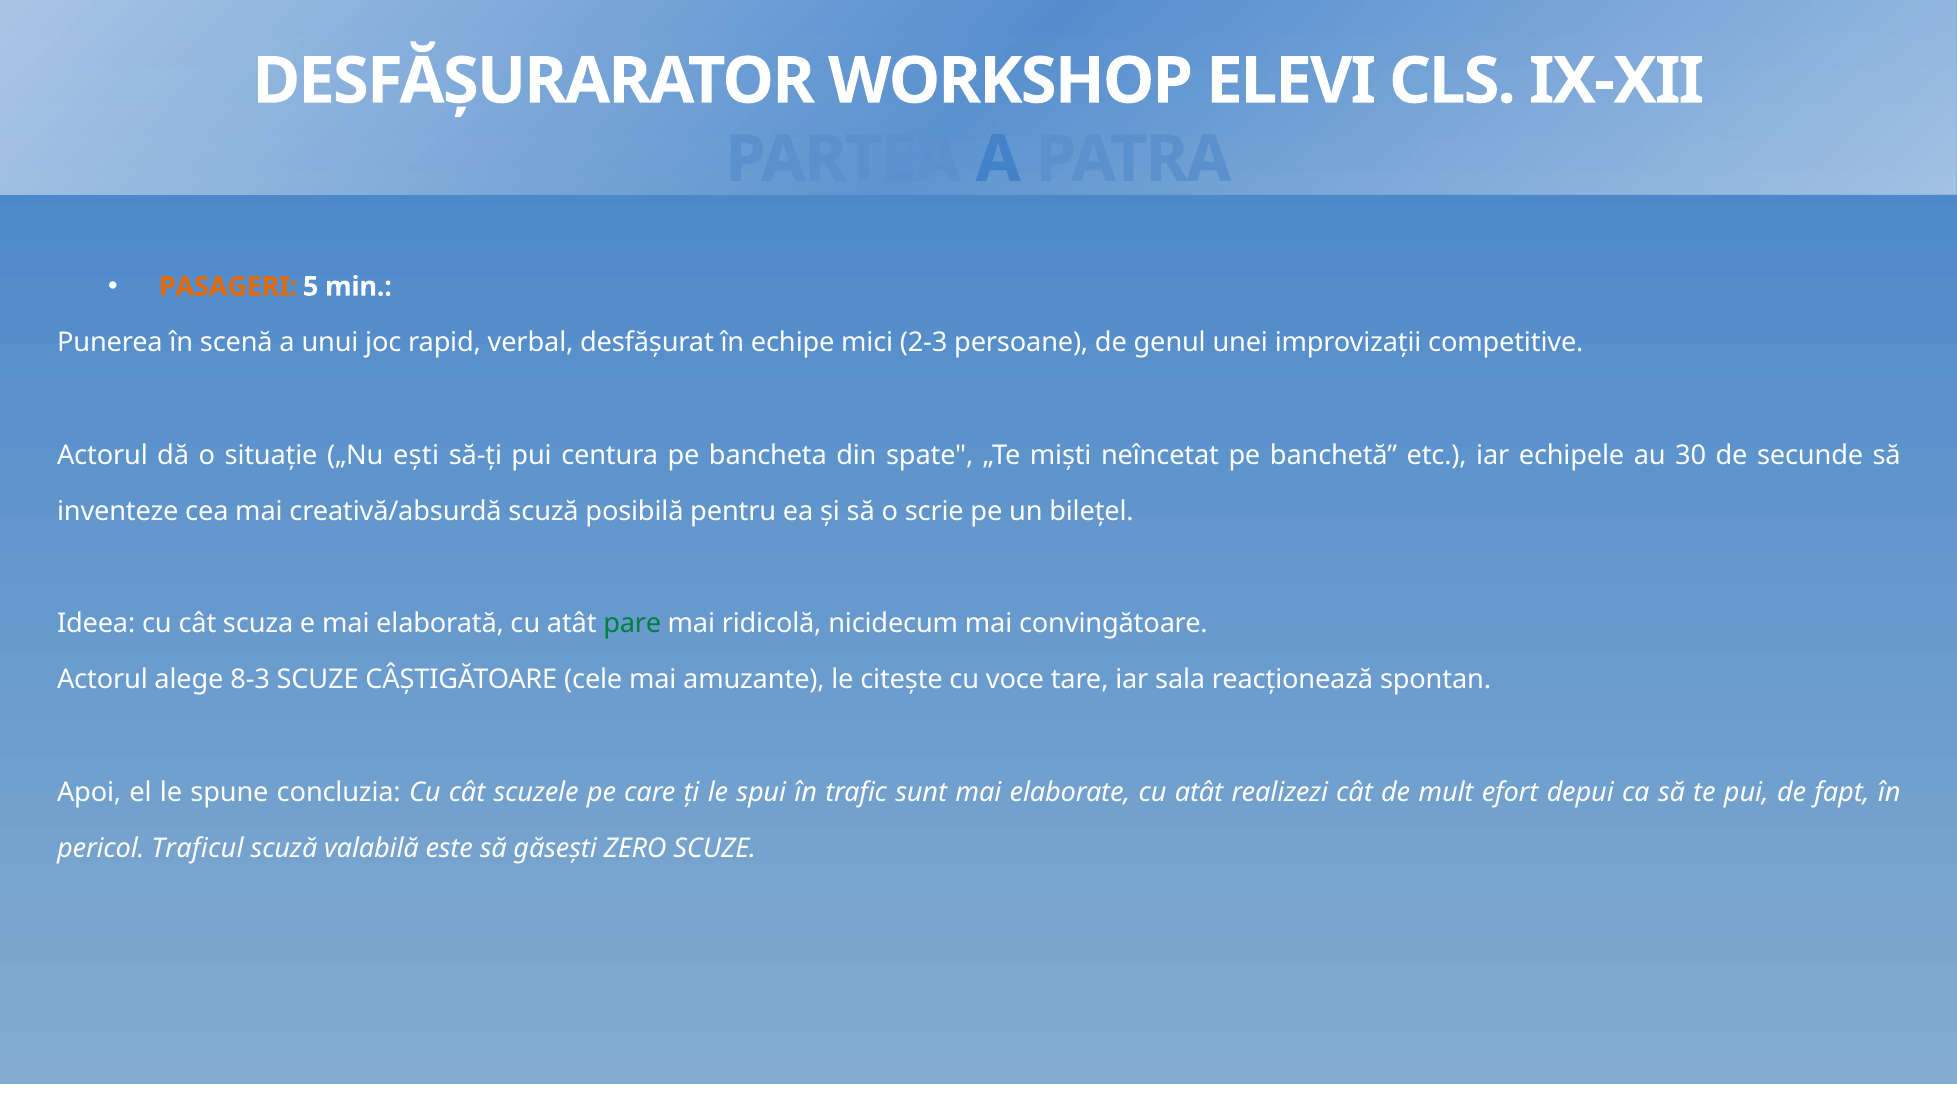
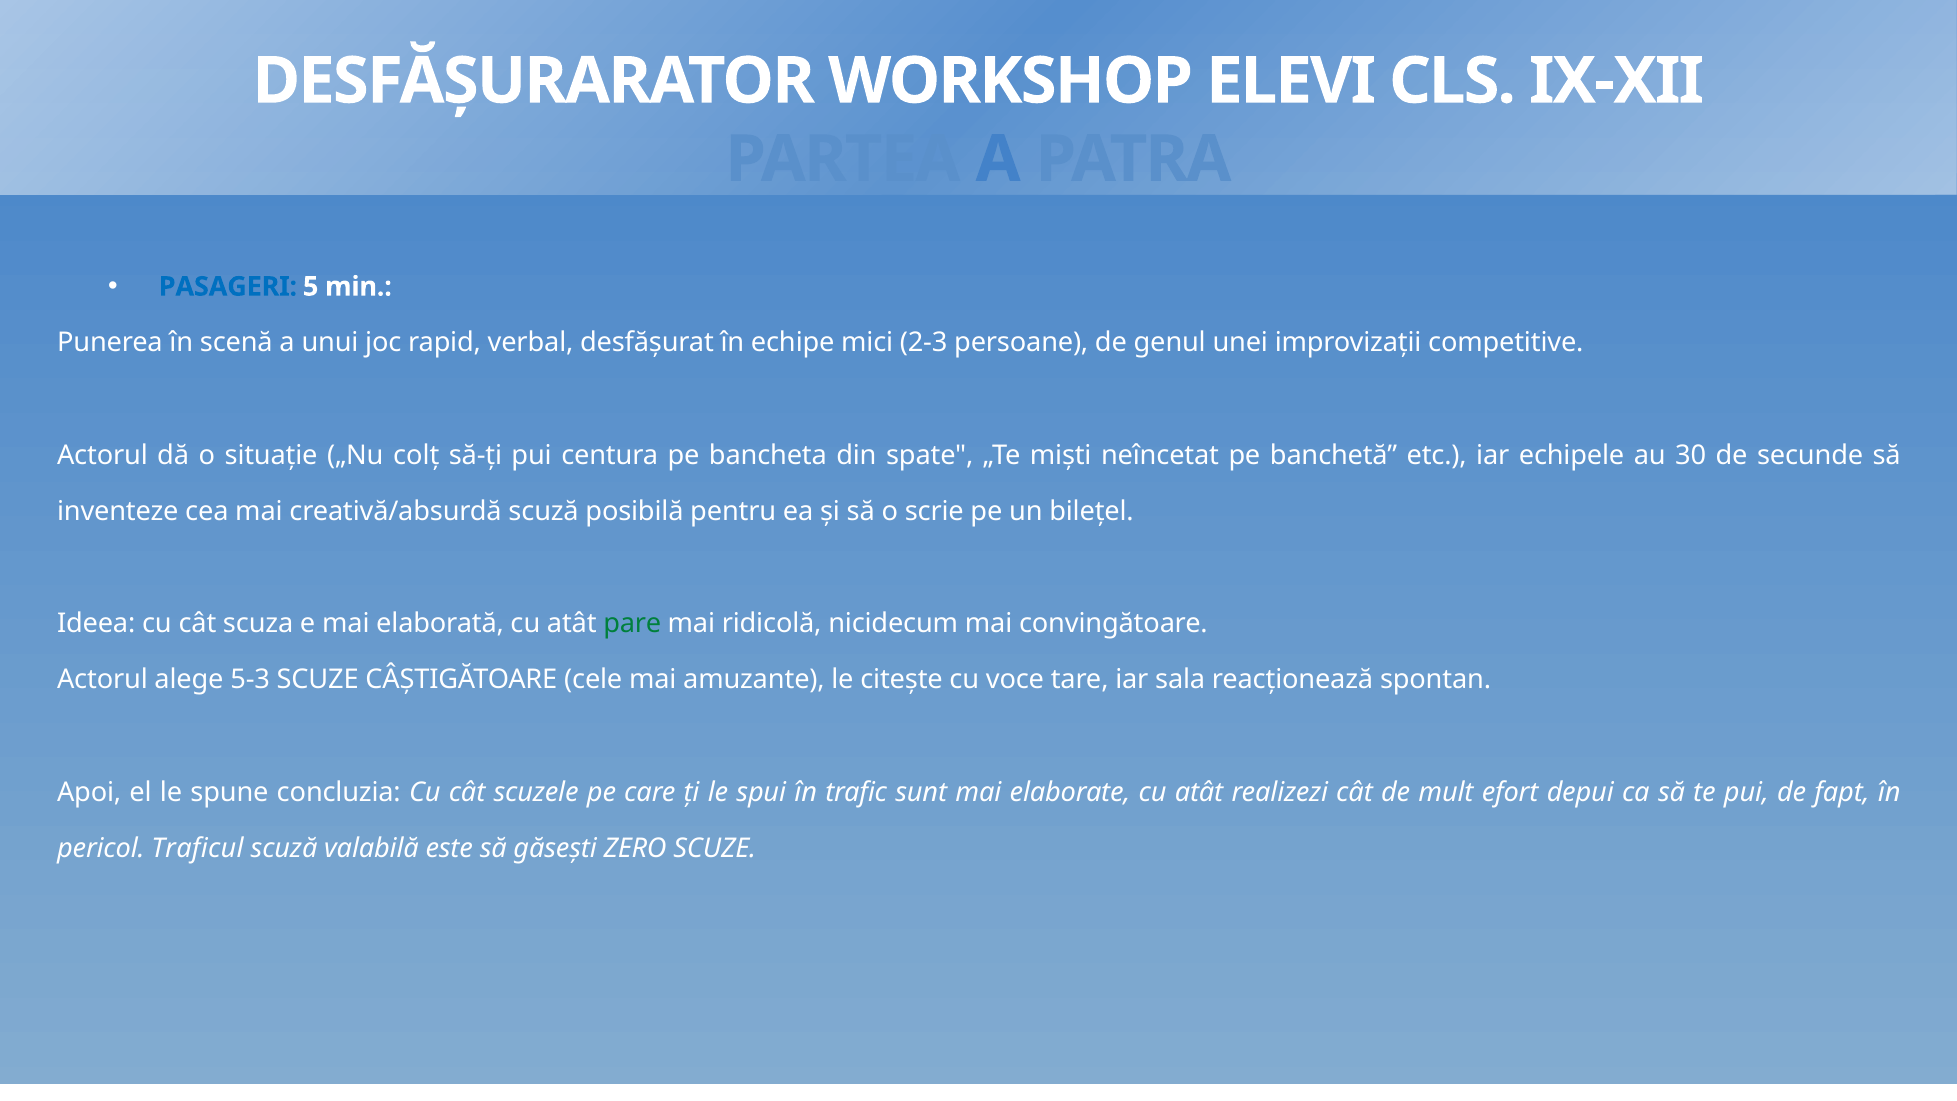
PASAGERI colour: orange -> blue
ești: ești -> colț
8-3: 8-3 -> 5-3
